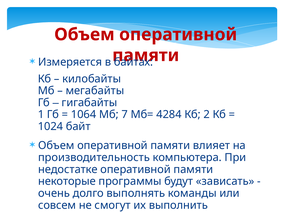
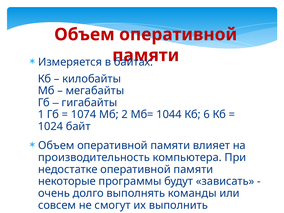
1064: 1064 -> 1074
7: 7 -> 2
4284: 4284 -> 1044
2: 2 -> 6
